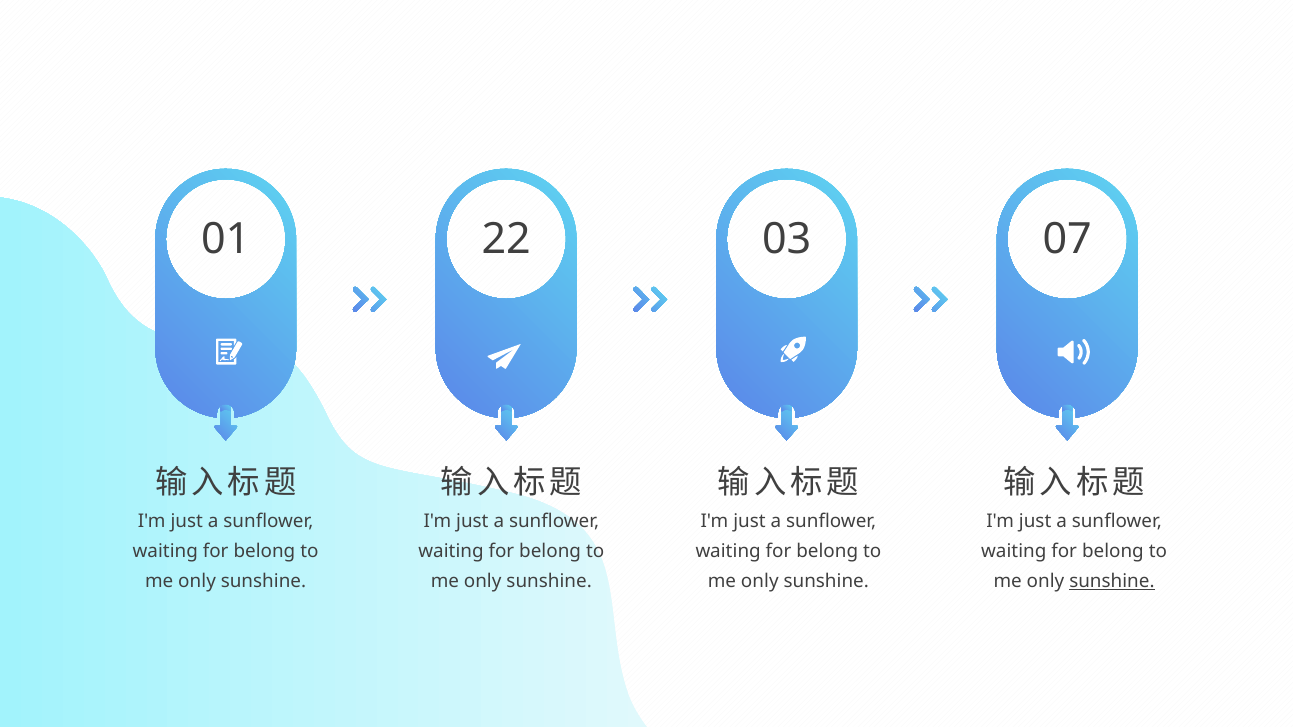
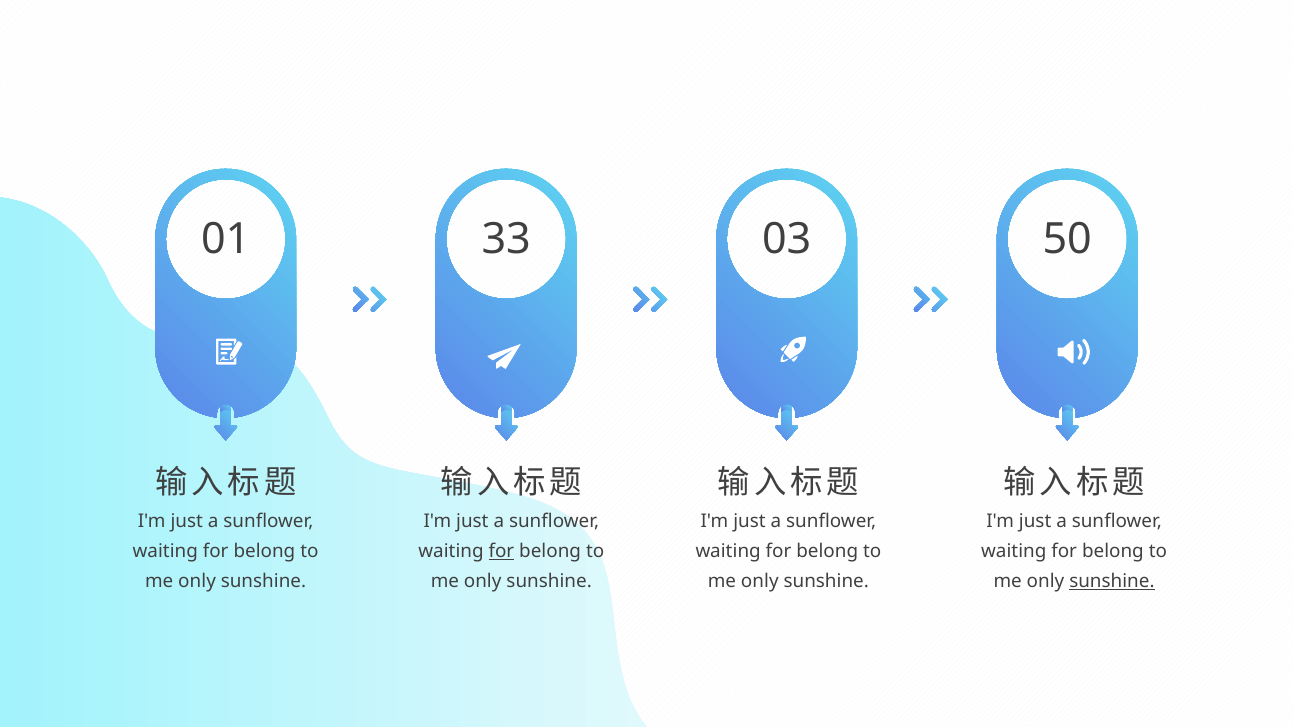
22: 22 -> 33
07: 07 -> 50
for at (501, 552) underline: none -> present
